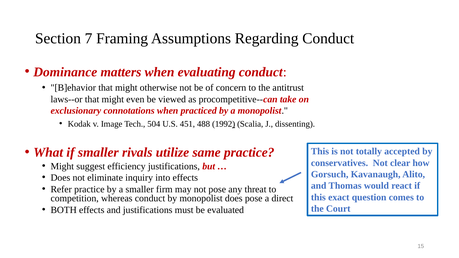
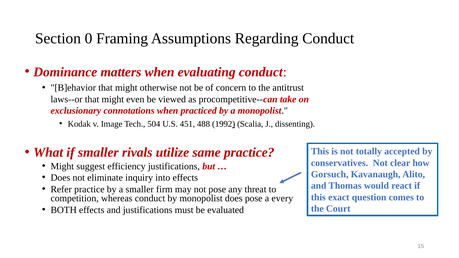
7: 7 -> 0
direct: direct -> every
